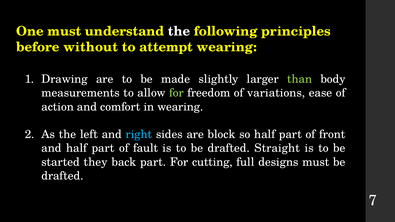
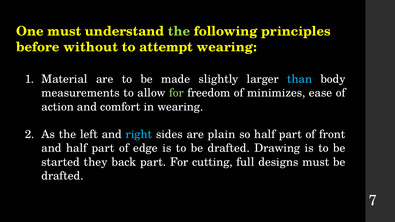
the at (179, 31) colour: white -> light green
Drawing: Drawing -> Material
than colour: light green -> light blue
variations: variations -> minimizes
block: block -> plain
fault: fault -> edge
Straight: Straight -> Drawing
